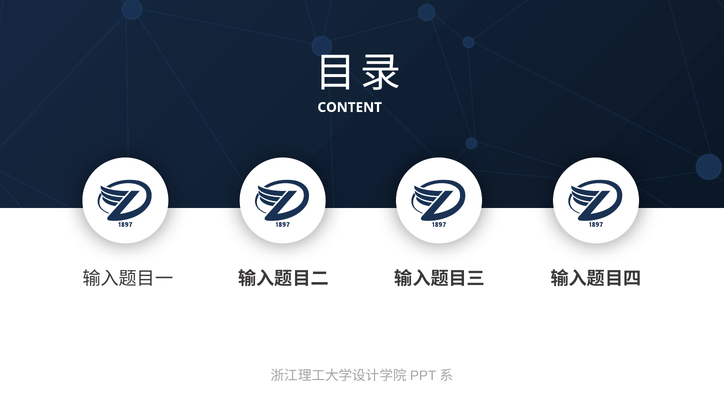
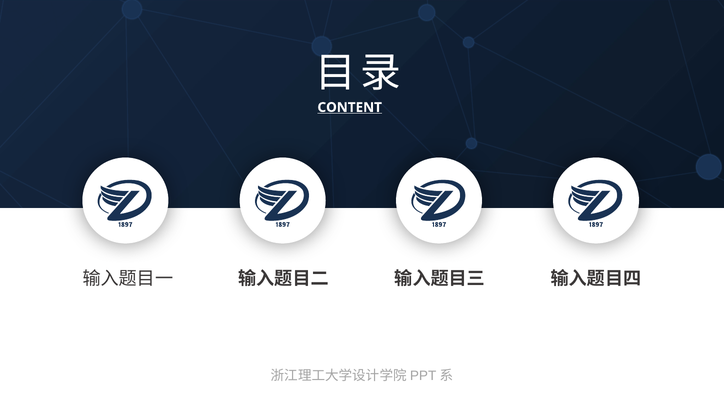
CONTENT underline: none -> present
